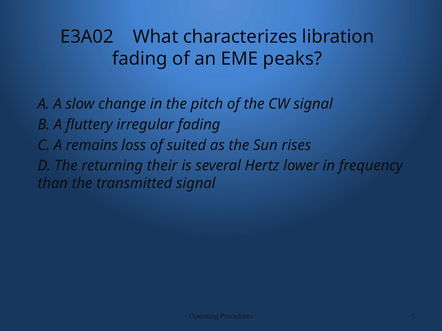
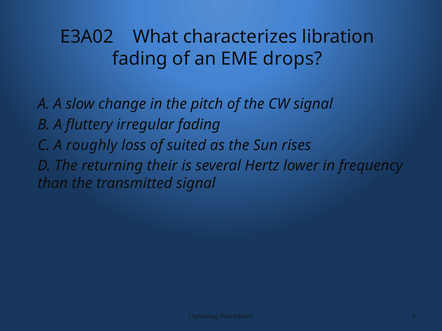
peaks: peaks -> drops
remains: remains -> roughly
